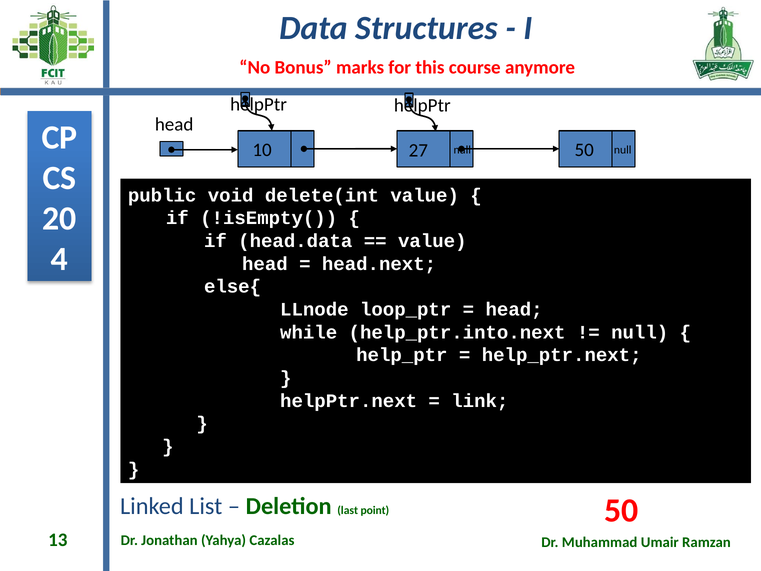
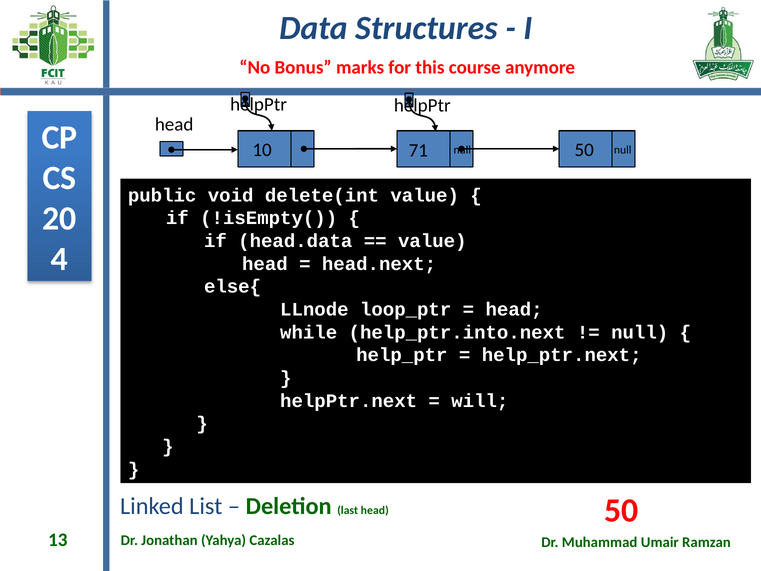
27: 27 -> 71
link: link -> will
last point: point -> head
